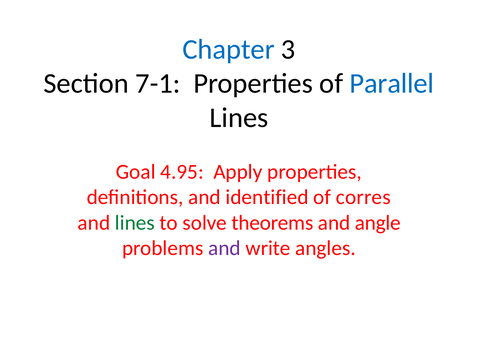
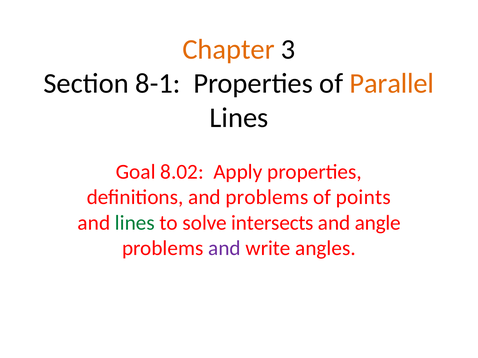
Chapter colour: blue -> orange
7-1: 7-1 -> 8-1
Parallel colour: blue -> orange
4.95: 4.95 -> 8.02
and identified: identified -> problems
corres: corres -> points
theorems: theorems -> intersects
